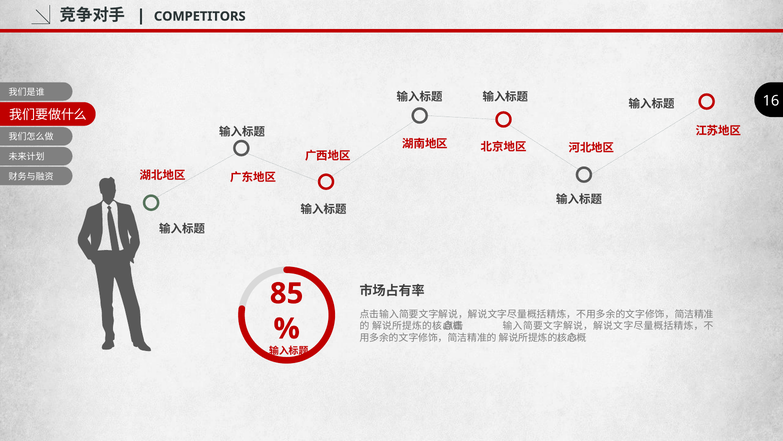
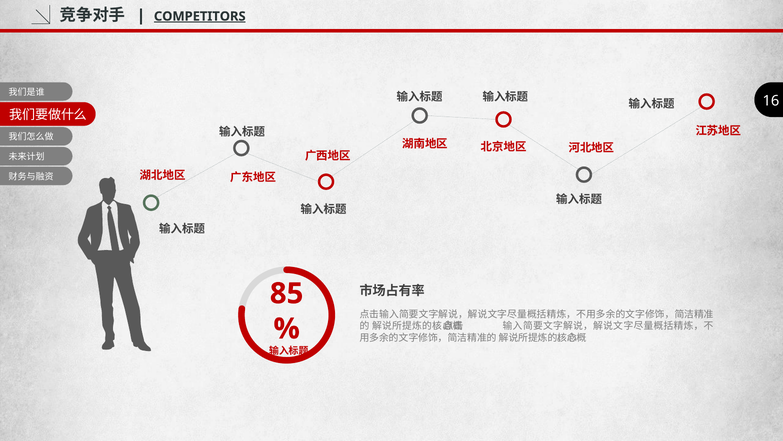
COMPETITORS underline: none -> present
